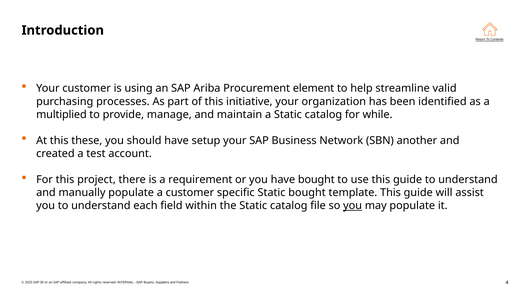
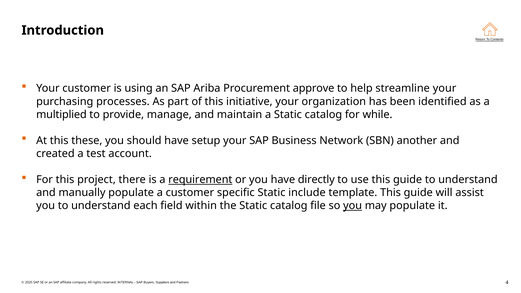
element: element -> approve
streamline valid: valid -> your
requirement underline: none -> present
have bought: bought -> directly
Static bought: bought -> include
